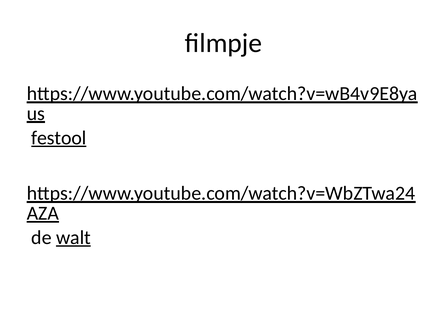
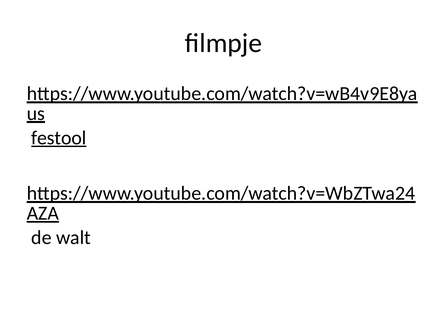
walt underline: present -> none
